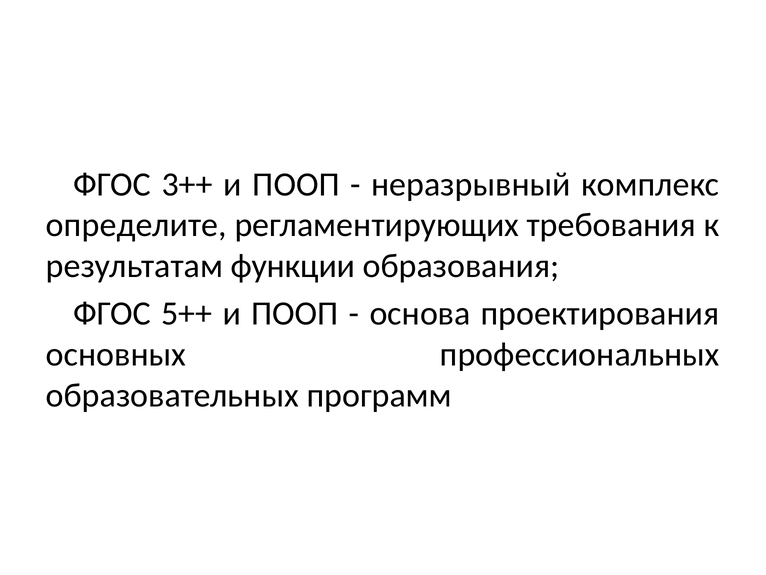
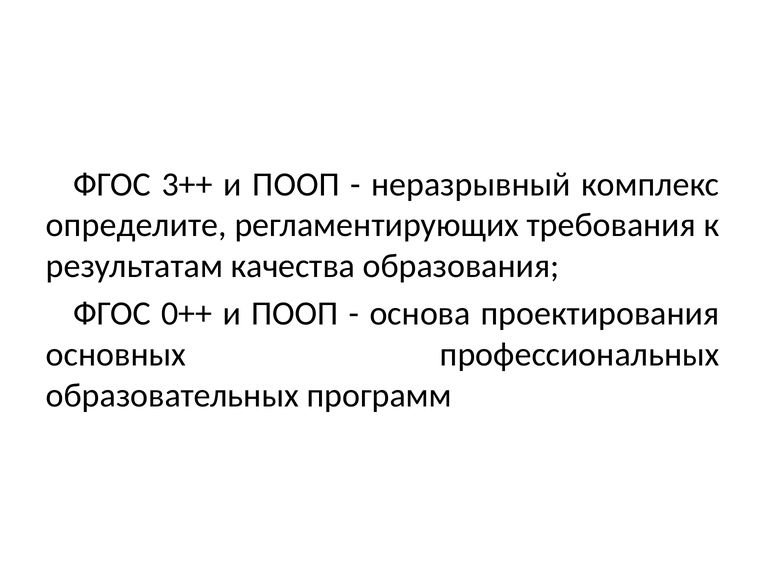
функции: функции -> качества
5++: 5++ -> 0++
